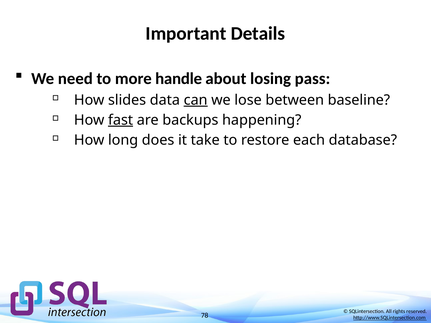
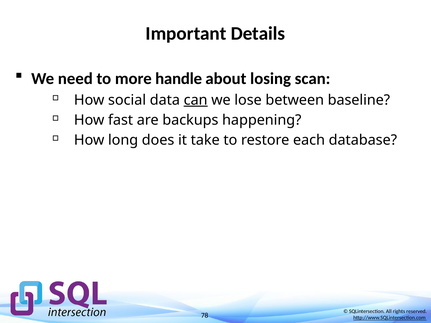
pass: pass -> scan
slides: slides -> social
fast underline: present -> none
